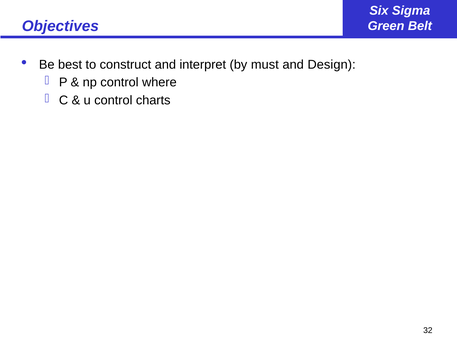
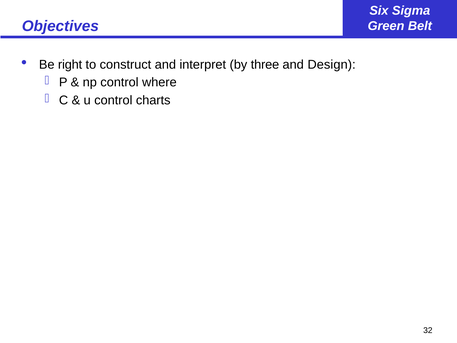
best: best -> right
must: must -> three
